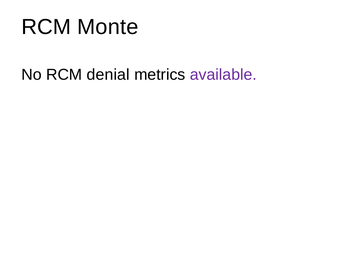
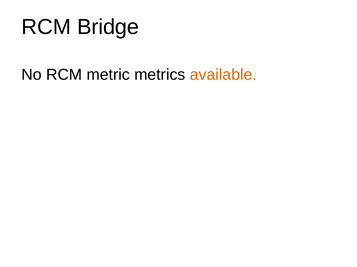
Monte: Monte -> Bridge
denial: denial -> metric
available colour: purple -> orange
